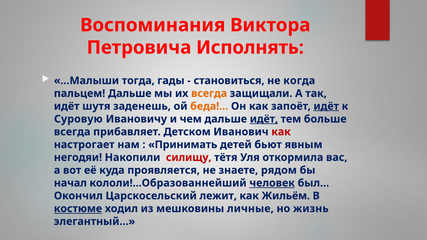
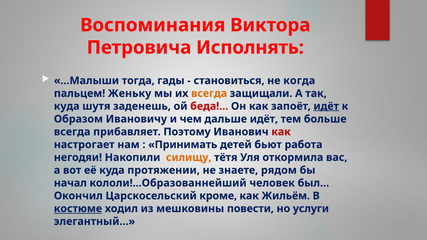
пальцем Дальше: Дальше -> Женьку
идёт at (67, 106): идёт -> куда
беда colour: orange -> red
Суровую: Суровую -> Образом
идёт at (264, 119) underline: present -> none
Детском: Детском -> Поэтому
явным: явным -> работа
силищу colour: red -> orange
проявляется: проявляется -> протяжении
человек underline: present -> none
лежит: лежит -> кроме
личные: личные -> повести
жизнь: жизнь -> услуги
